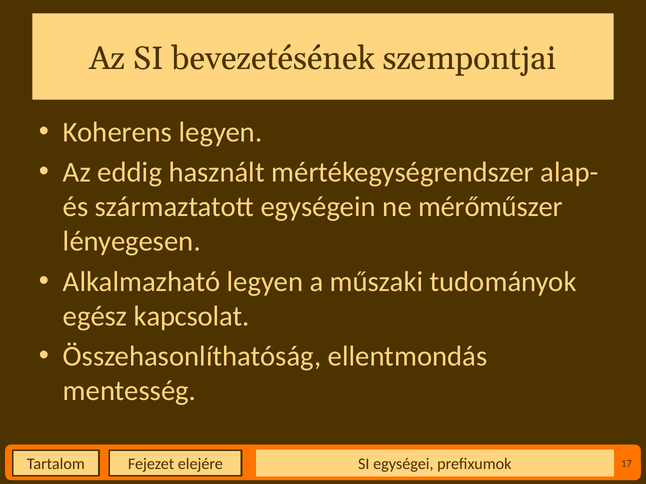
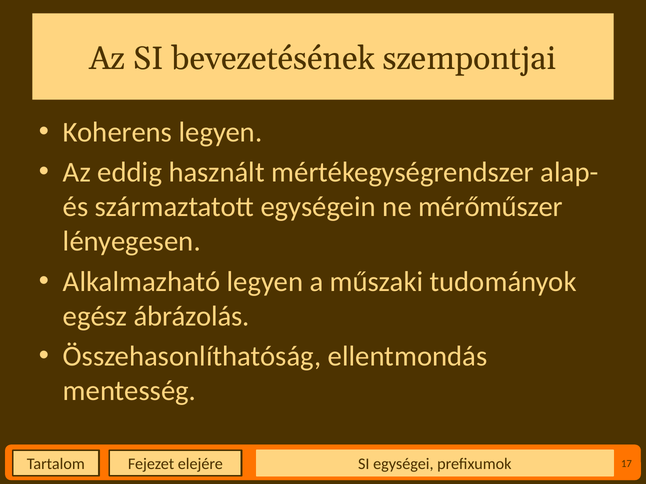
kapcsolat: kapcsolat -> ábrázolás
